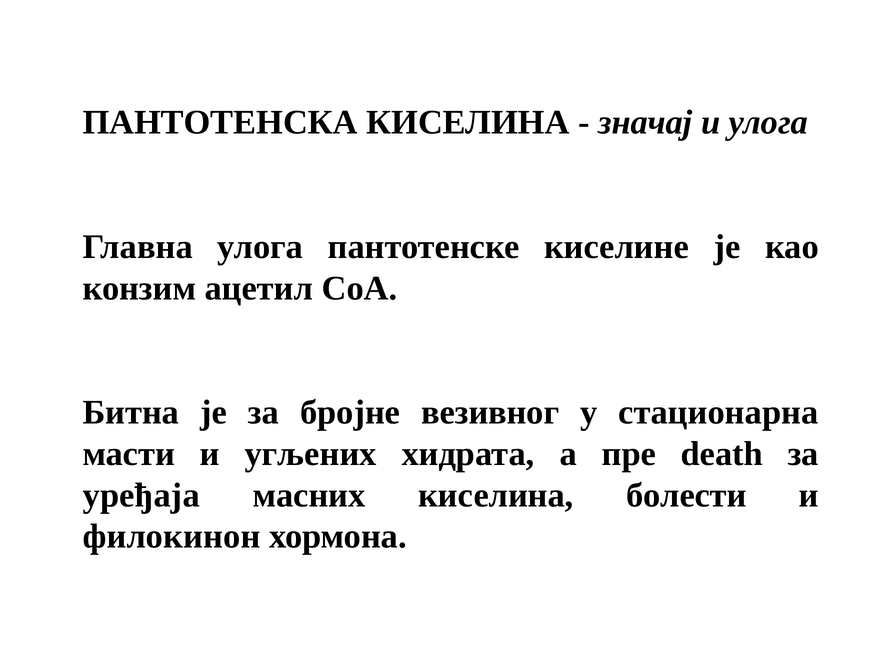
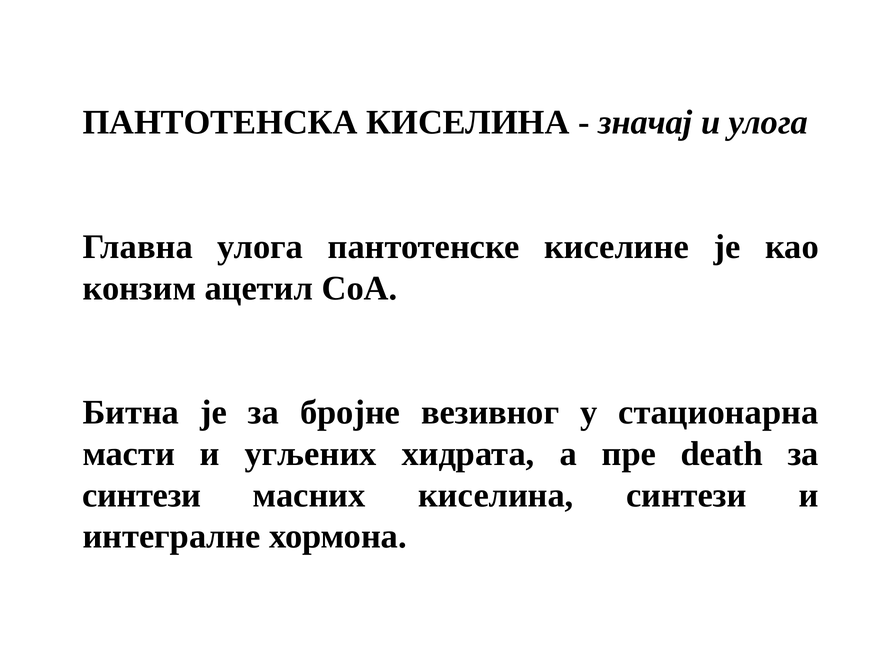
уређаја at (141, 495): уређаја -> синтези
киселина болести: болести -> синтези
филокинон: филокинон -> интегралне
